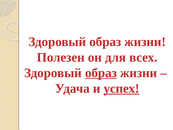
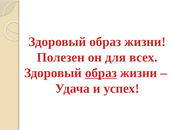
успех underline: present -> none
